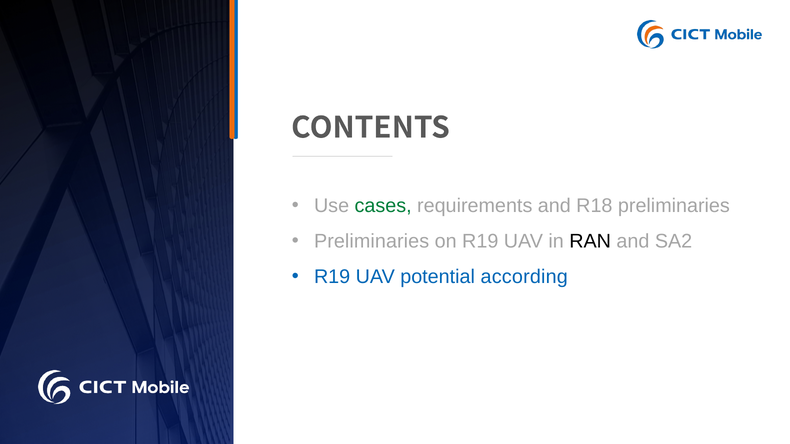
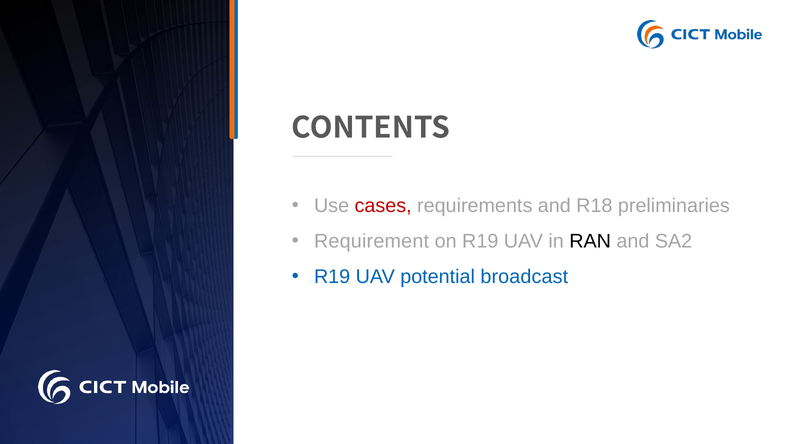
cases colour: green -> red
Preliminaries at (372, 242): Preliminaries -> Requirement
according: according -> broadcast
